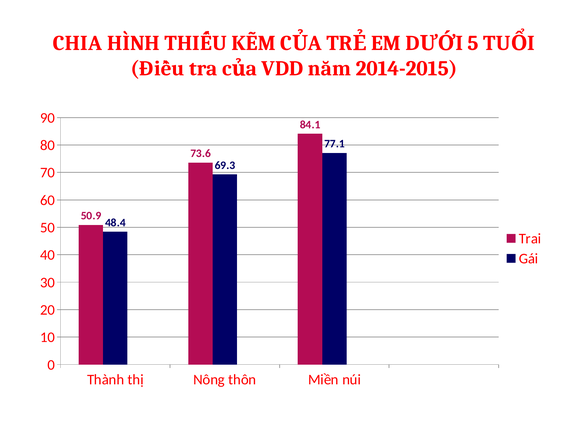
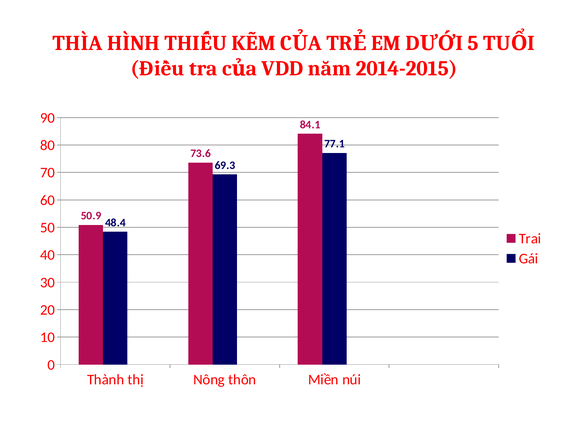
CHIA: CHIA -> THÌA
